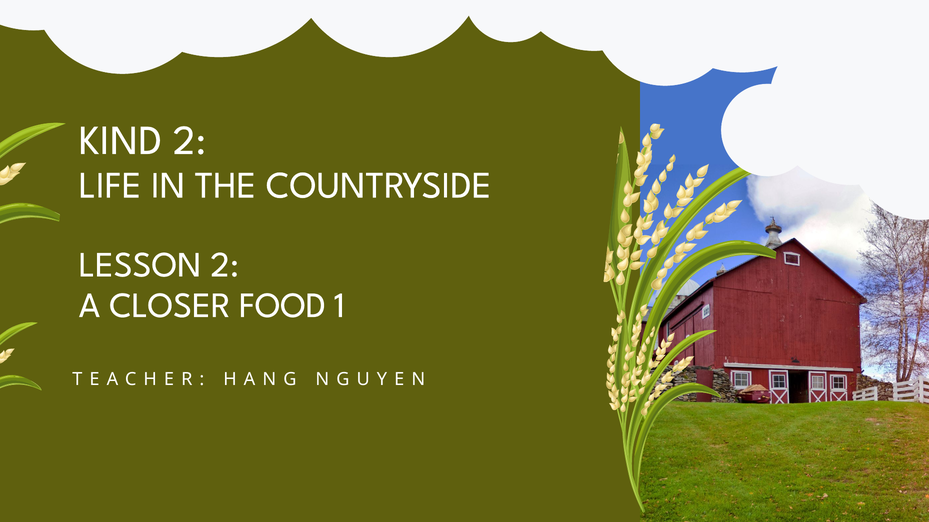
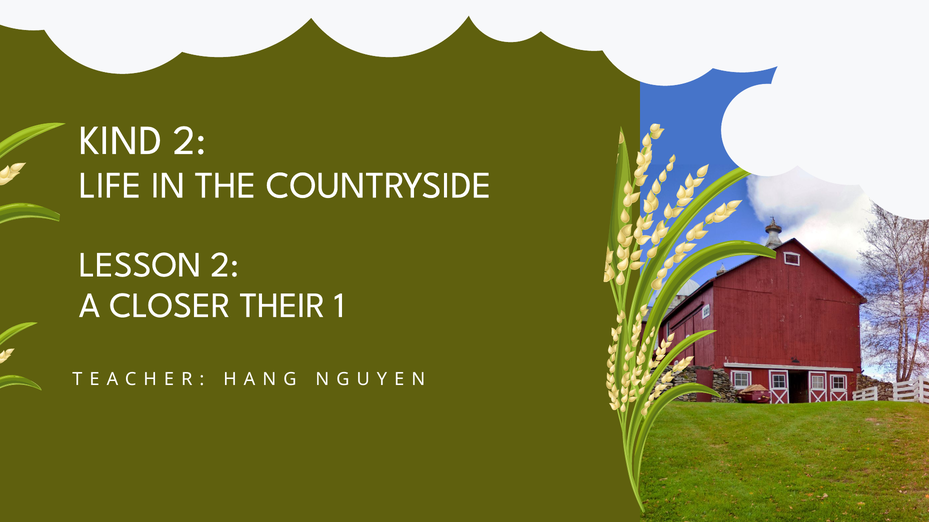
FOOD: FOOD -> THEIR
